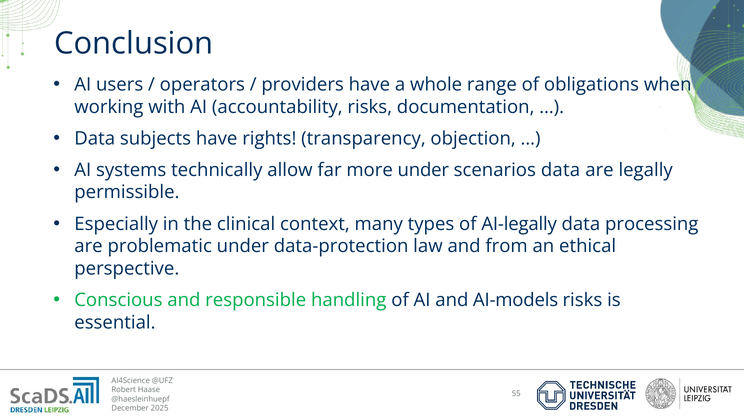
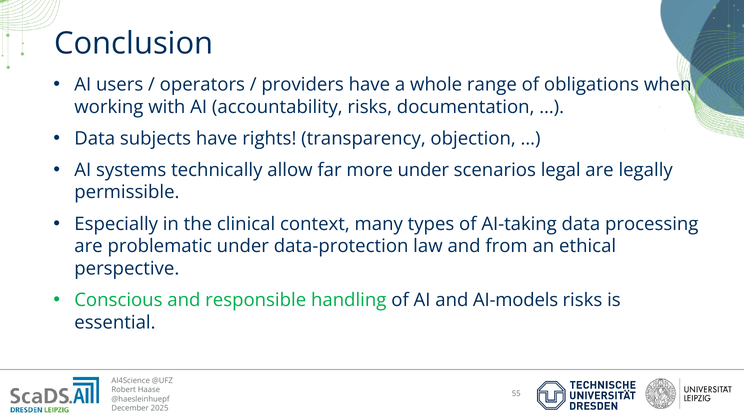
scenarios data: data -> legal
AI-legally: AI-legally -> AI-taking
